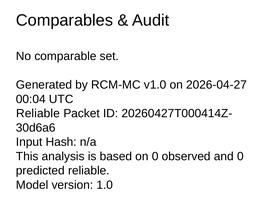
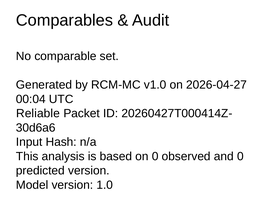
predicted reliable: reliable -> version
